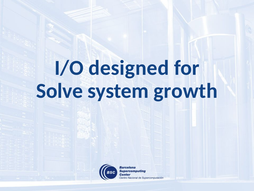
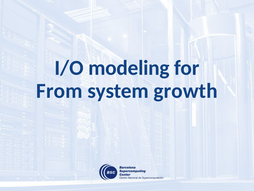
designed: designed -> modeling
Solve: Solve -> From
